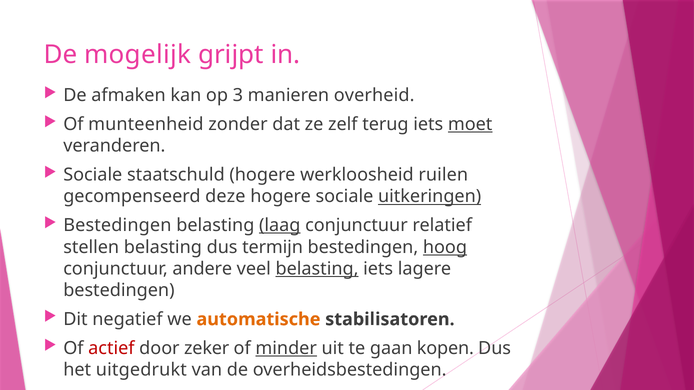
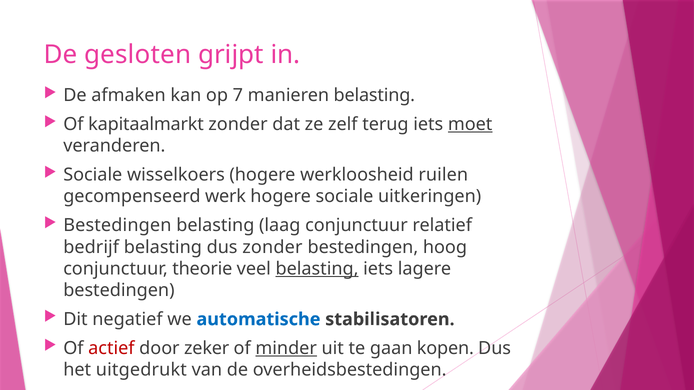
mogelijk: mogelijk -> gesloten
3: 3 -> 7
manieren overheid: overheid -> belasting
munteenheid: munteenheid -> kapitaalmarkt
staatschuld: staatschuld -> wisselkoers
deze: deze -> werk
uitkeringen underline: present -> none
laag underline: present -> none
stellen: stellen -> bedrijf
dus termijn: termijn -> zonder
hoog underline: present -> none
andere: andere -> theorie
automatische colour: orange -> blue
